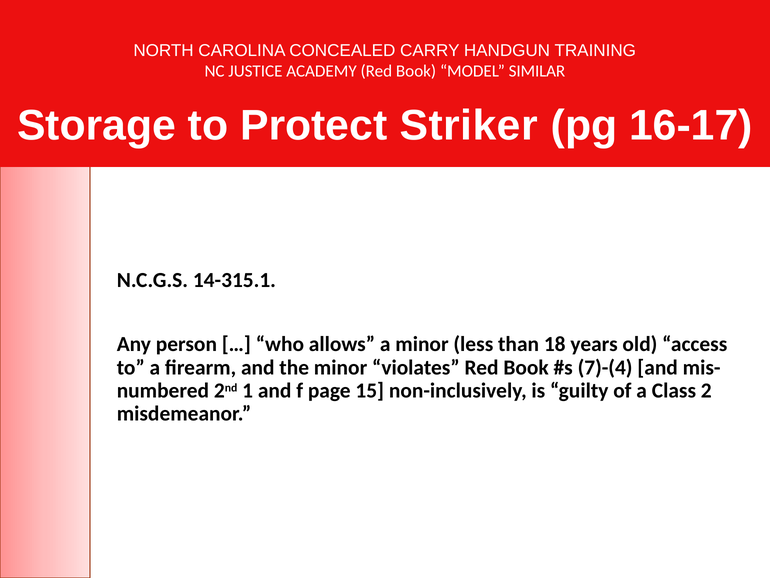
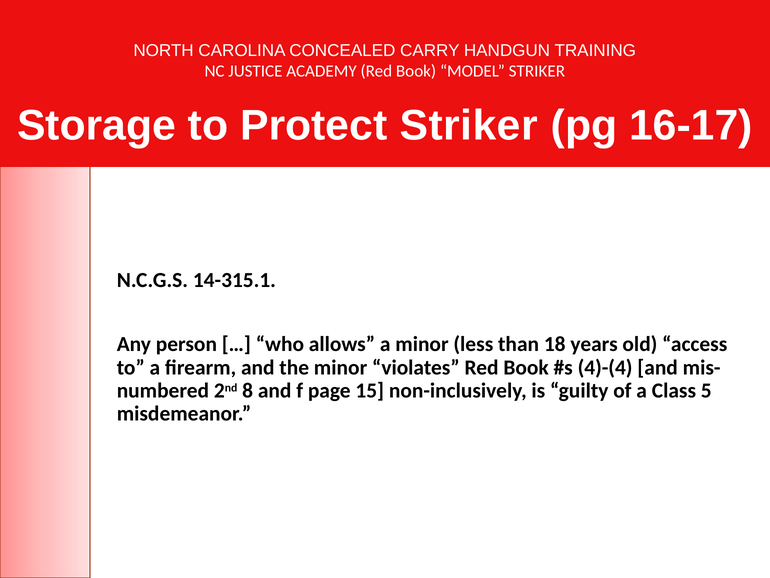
MODEL SIMILAR: SIMILAR -> STRIKER
7)-(4: 7)-(4 -> 4)-(4
1: 1 -> 8
2: 2 -> 5
